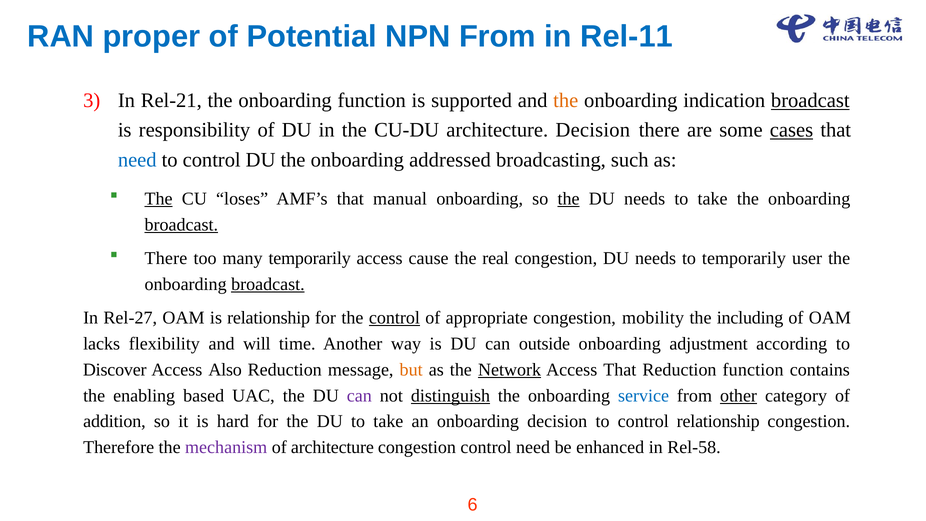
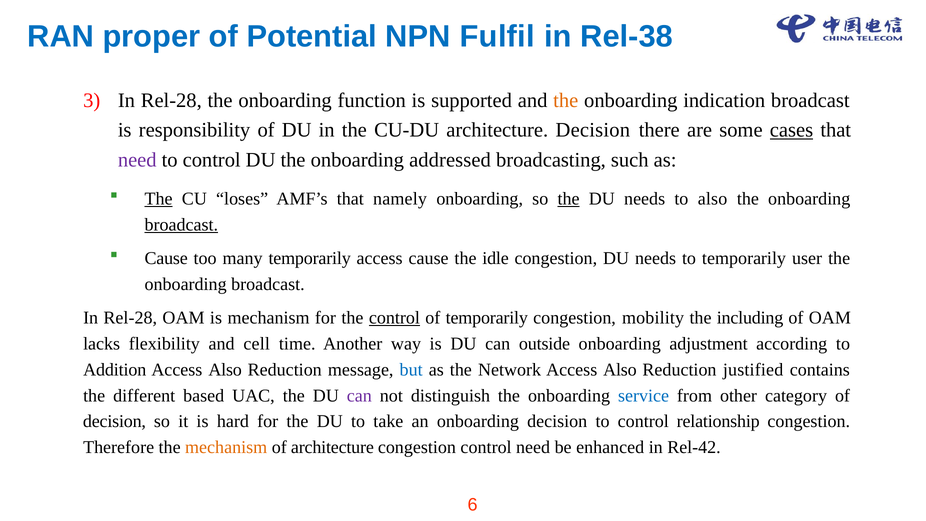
NPN From: From -> Fulfil
Rel-11: Rel-11 -> Rel-38
Rel-21 at (171, 101): Rel-21 -> Rel-28
broadcast at (810, 101) underline: present -> none
need at (137, 160) colour: blue -> purple
manual: manual -> namely
needs to take: take -> also
There at (166, 258): There -> Cause
real: real -> idle
broadcast at (268, 284) underline: present -> none
Rel-27 at (130, 318): Rel-27 -> Rel-28
is relationship: relationship -> mechanism
of appropriate: appropriate -> temporarily
will: will -> cell
Discover: Discover -> Addition
but colour: orange -> blue
Network underline: present -> none
That at (620, 370): That -> Also
Reduction function: function -> justified
enabling: enabling -> different
distinguish underline: present -> none
other underline: present -> none
addition at (114, 421): addition -> decision
mechanism at (226, 447) colour: purple -> orange
Rel-58: Rel-58 -> Rel-42
